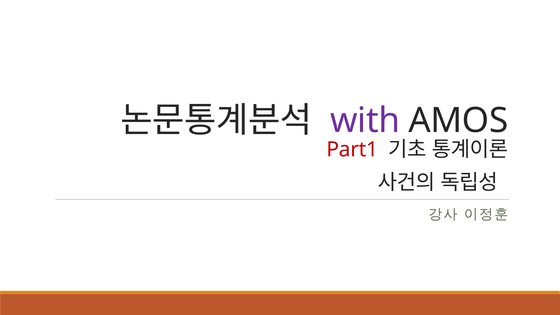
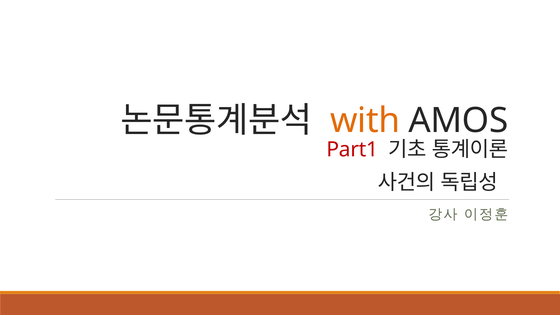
with colour: purple -> orange
